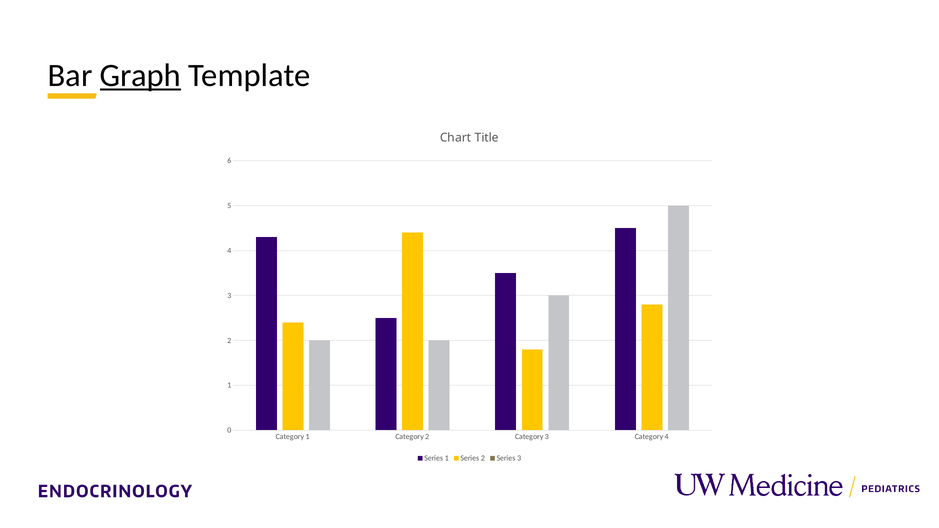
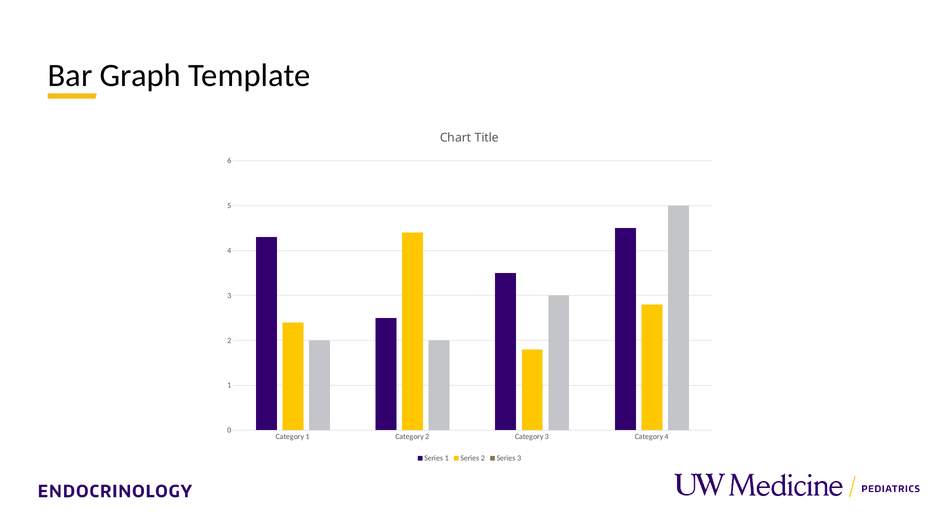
Graph underline: present -> none
